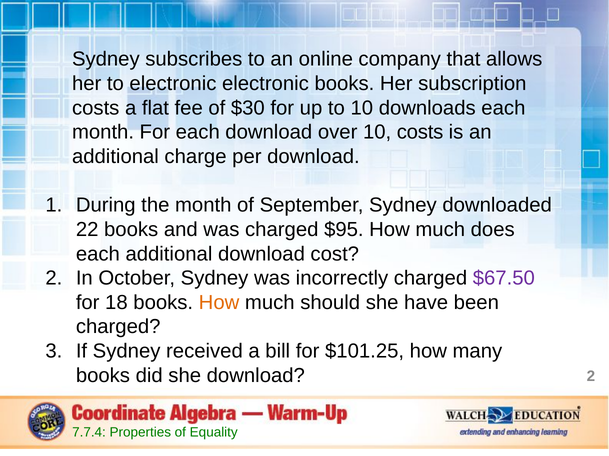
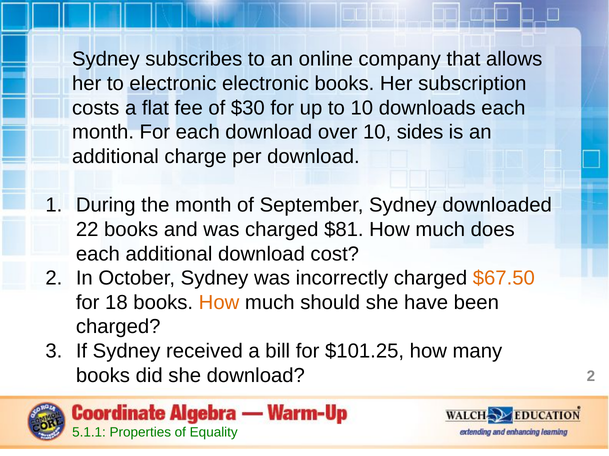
10 costs: costs -> sides
$95: $95 -> $81
$67.50 colour: purple -> orange
7.7.4: 7.7.4 -> 5.1.1
